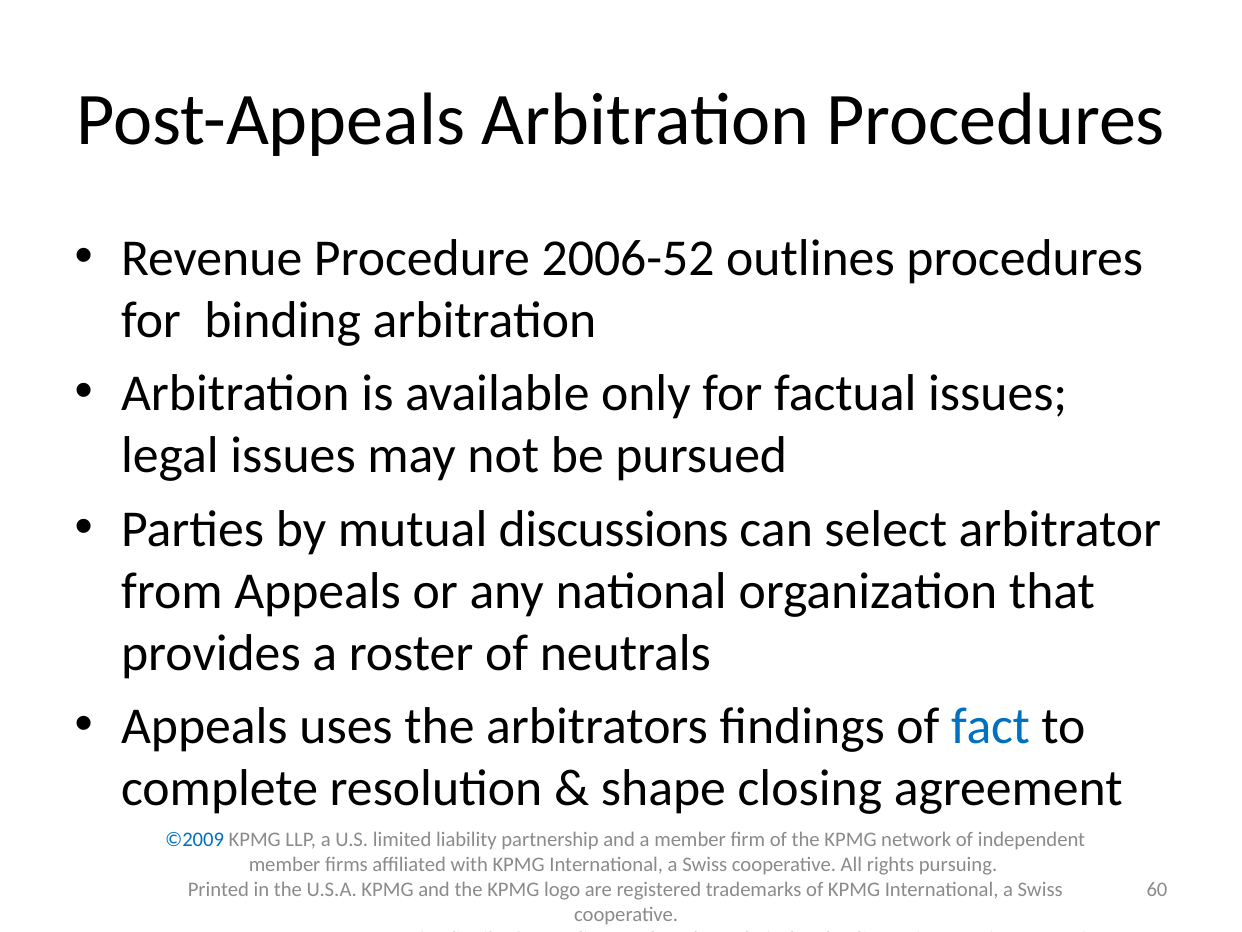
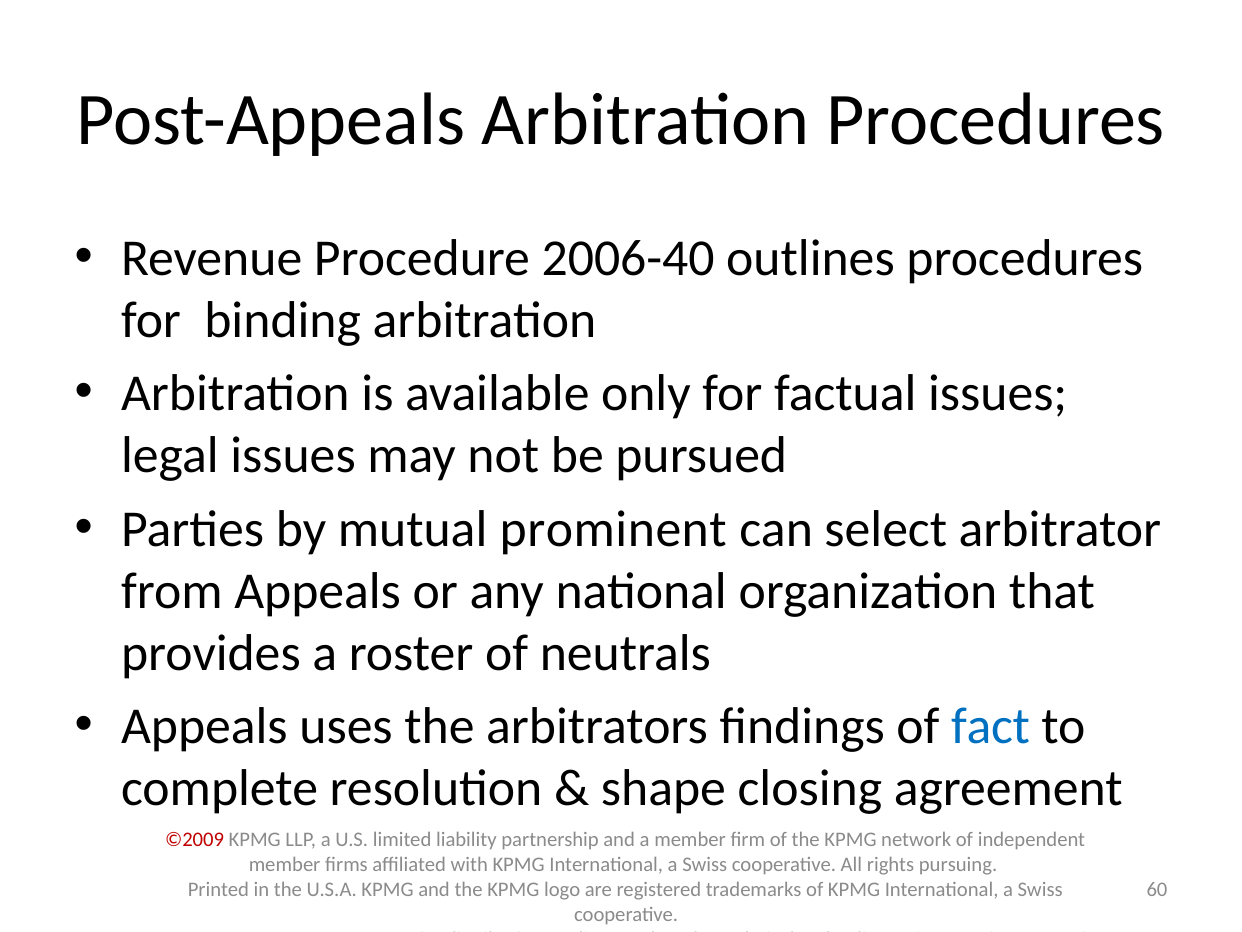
2006-52: 2006-52 -> 2006-40
discussions: discussions -> prominent
©2009 colour: blue -> red
